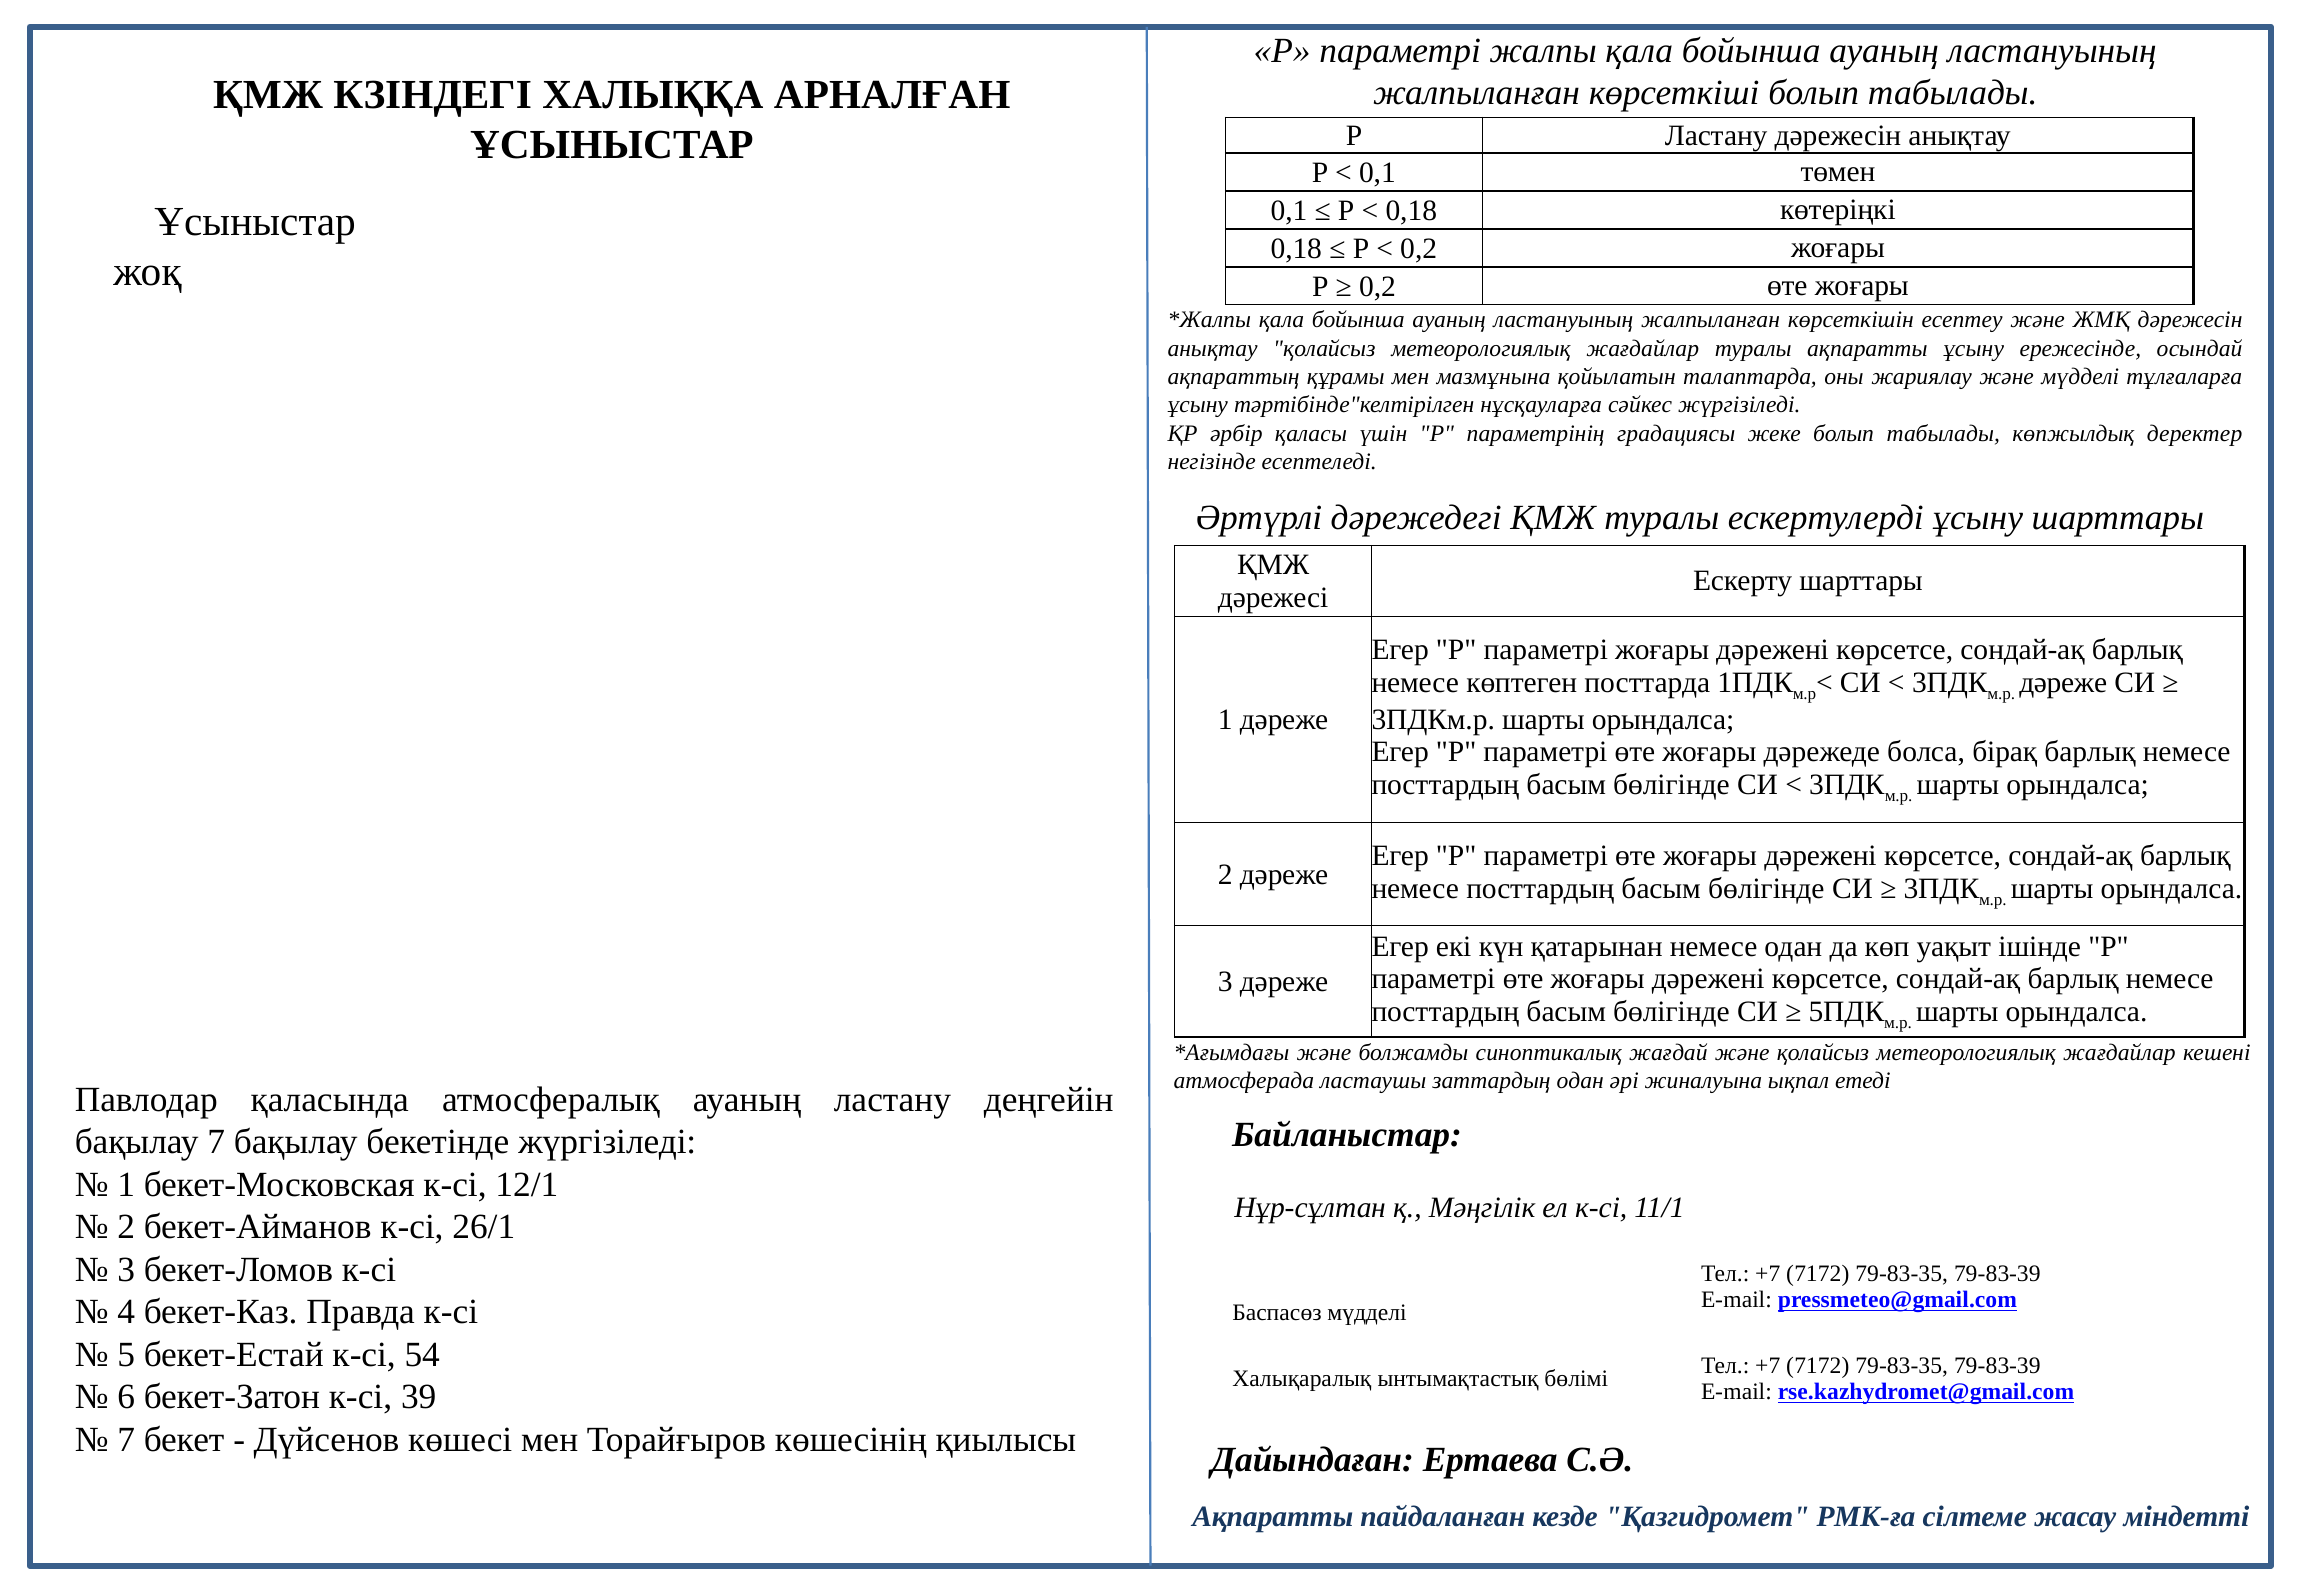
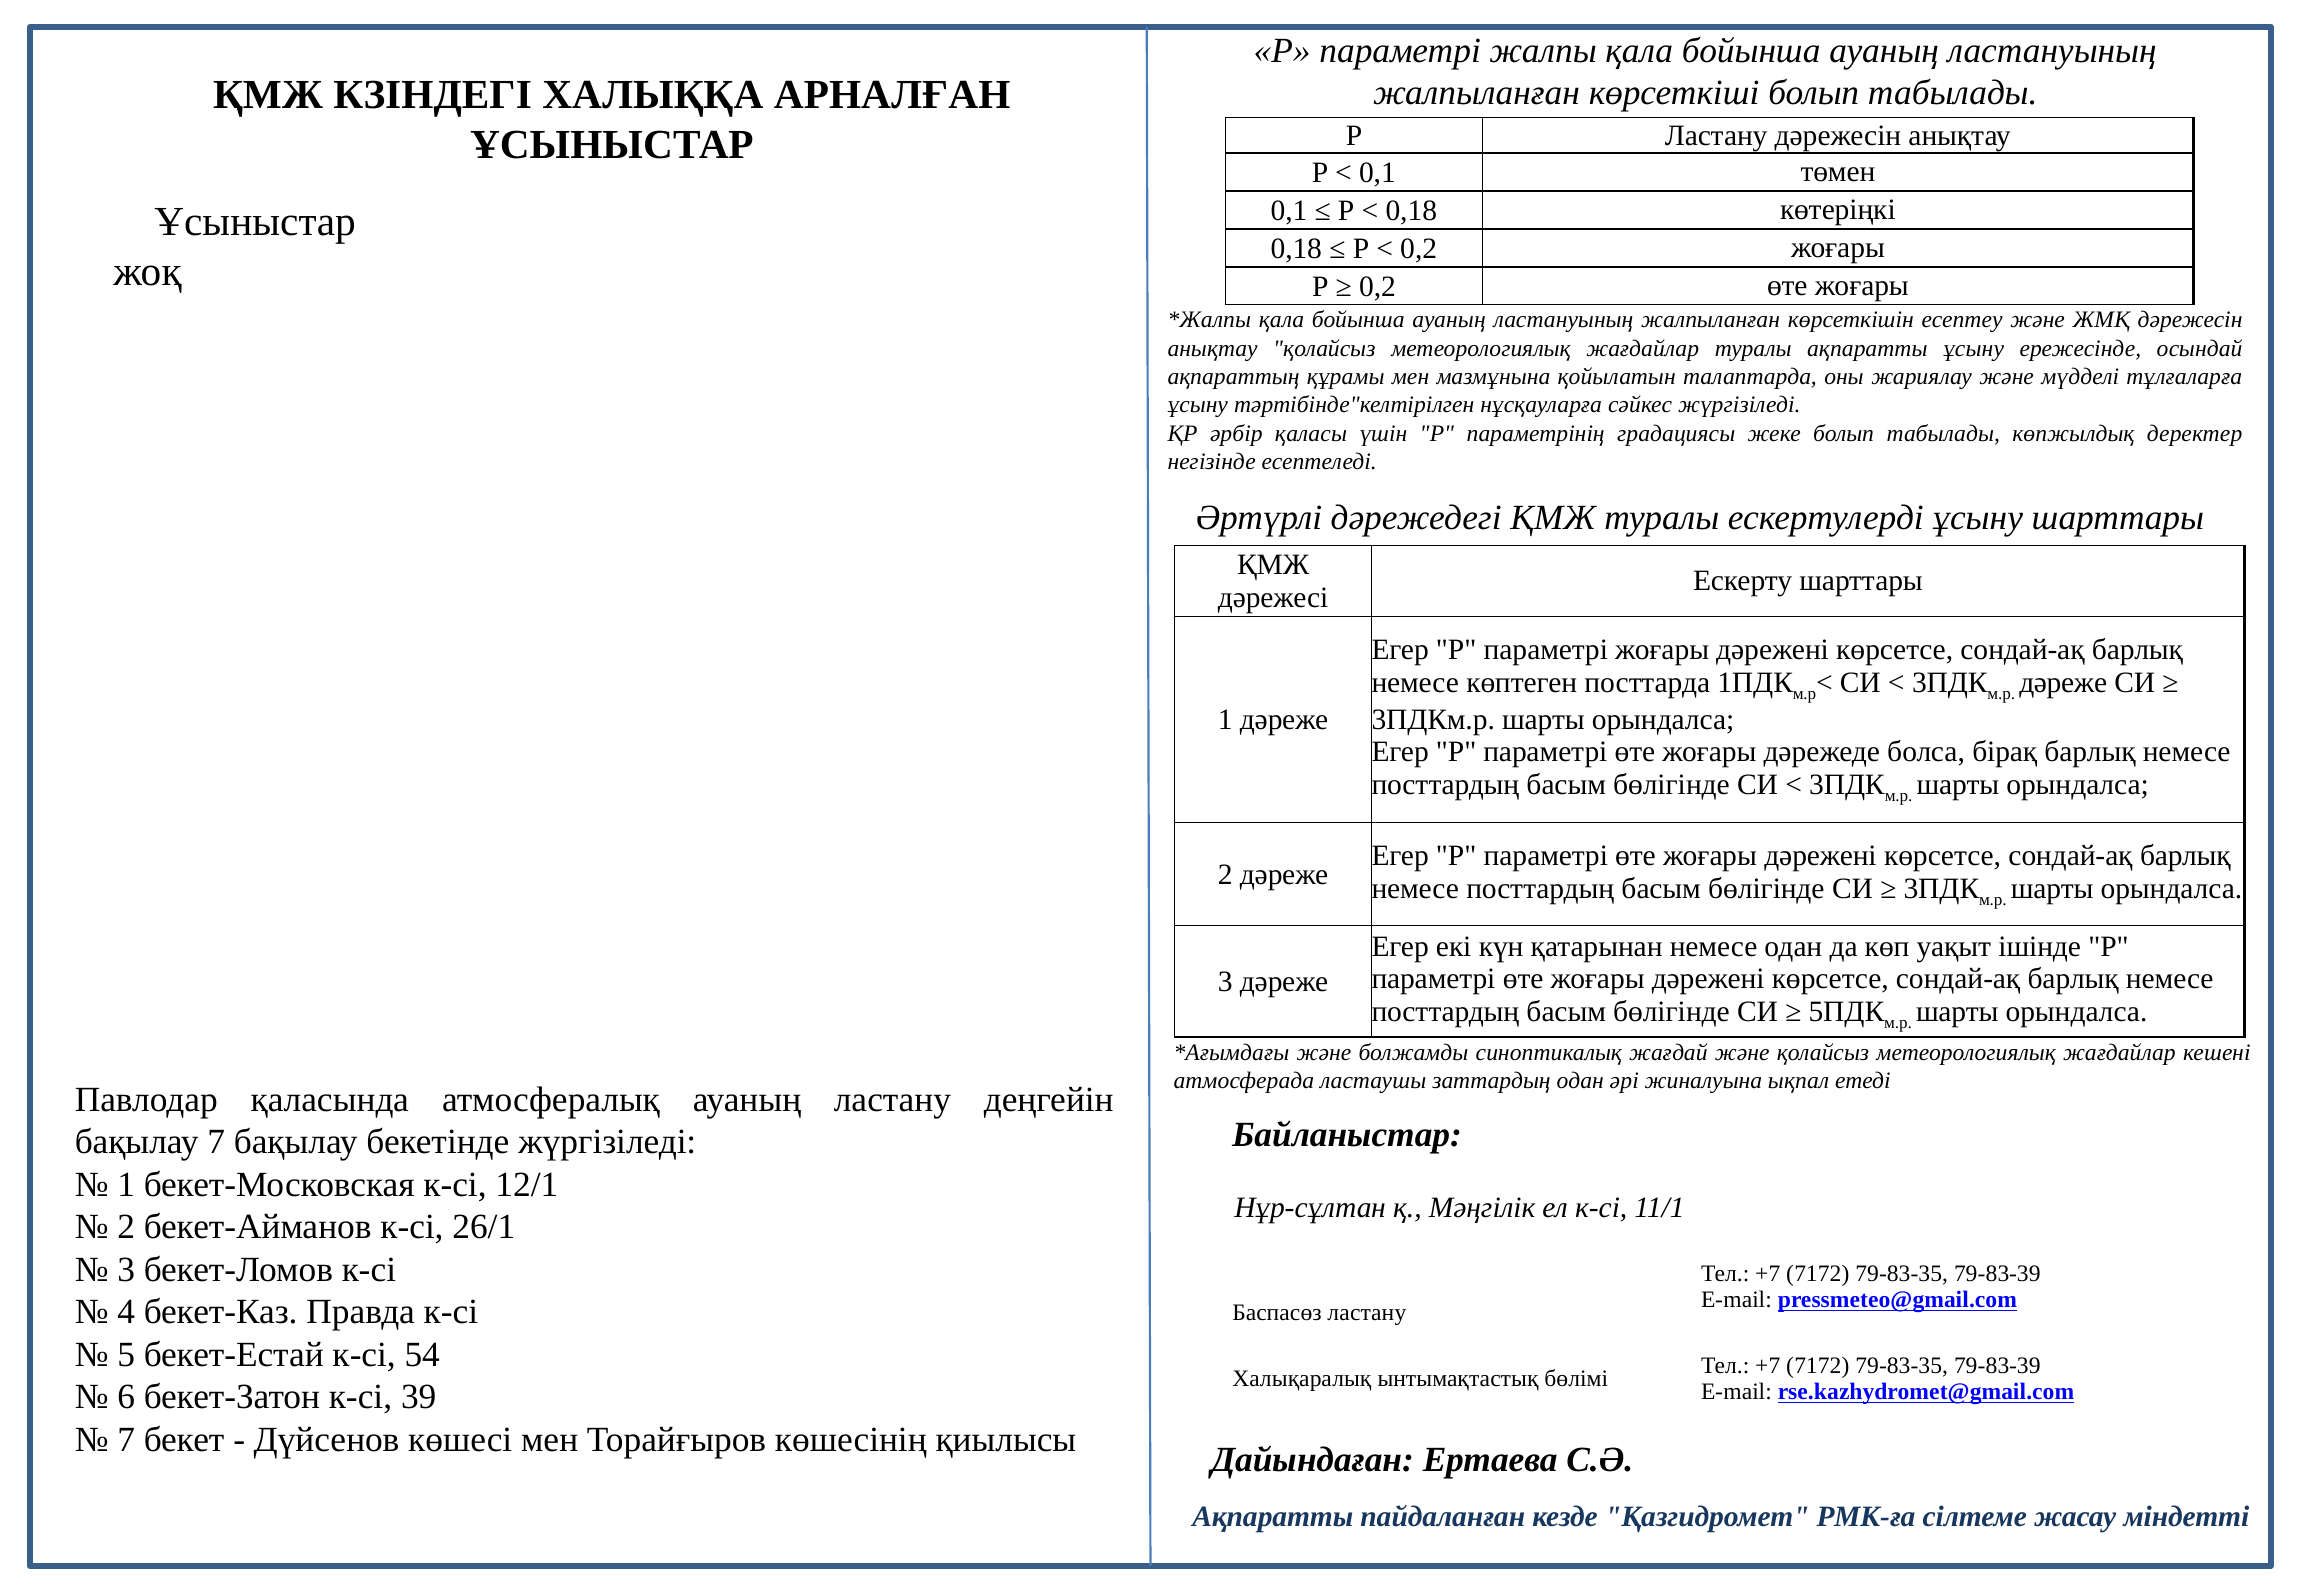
Баспасөз мүдделі: мүдделі -> ластану
